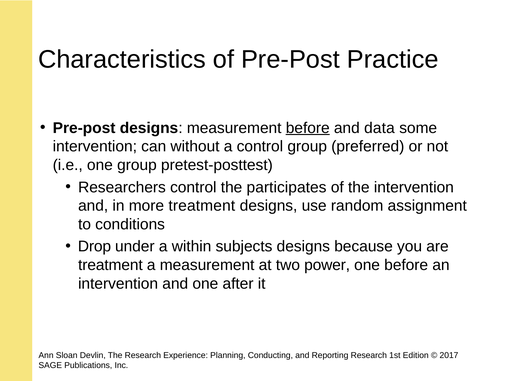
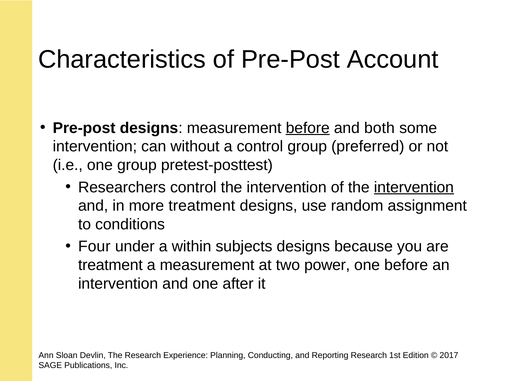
Practice: Practice -> Account
data: data -> both
control the participates: participates -> intervention
intervention at (414, 187) underline: none -> present
Drop: Drop -> Four
